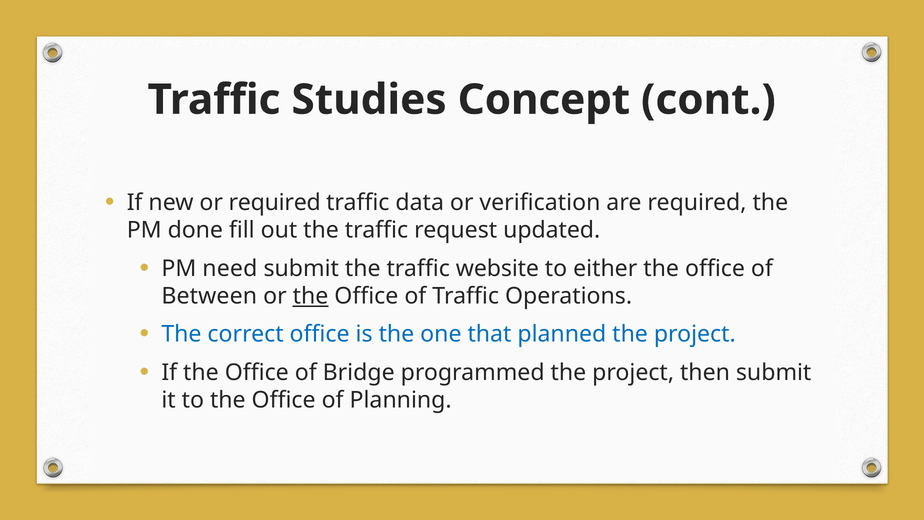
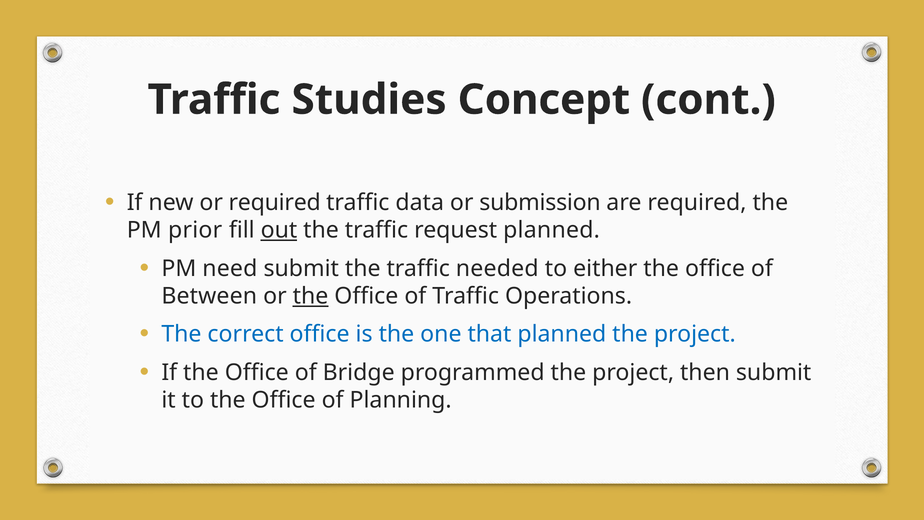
verification: verification -> submission
done: done -> prior
out underline: none -> present
request updated: updated -> planned
website: website -> needed
